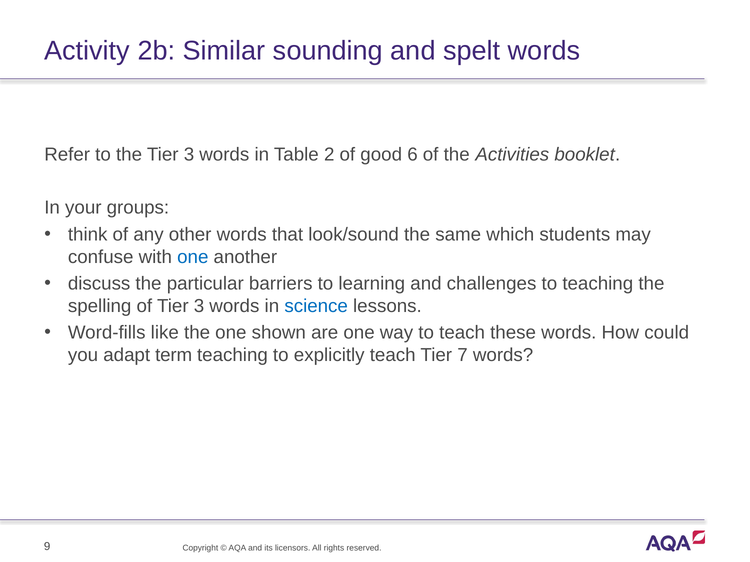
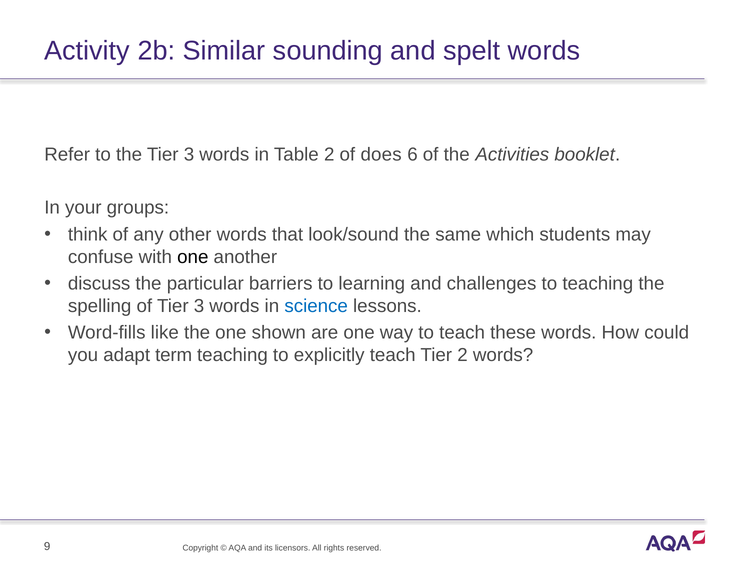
good: good -> does
one at (193, 257) colour: blue -> black
Tier 7: 7 -> 2
